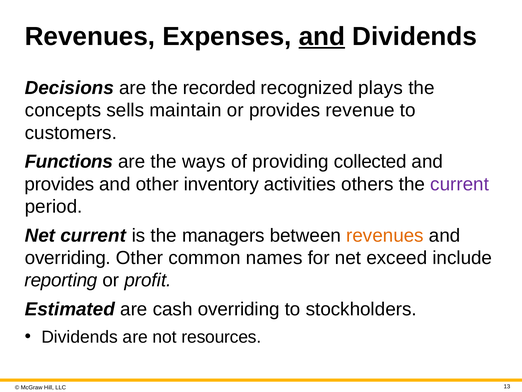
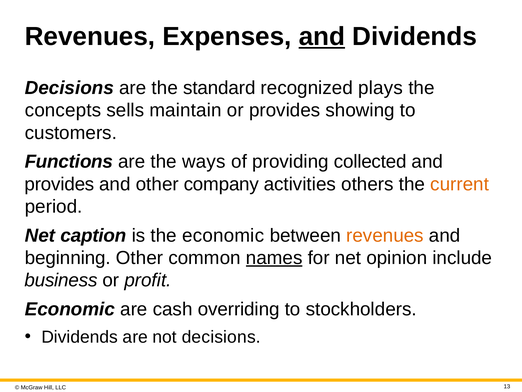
recorded: recorded -> standard
revenue: revenue -> showing
inventory: inventory -> company
current at (460, 184) colour: purple -> orange
Net current: current -> caption
the managers: managers -> economic
overriding at (68, 258): overriding -> beginning
names underline: none -> present
exceed: exceed -> opinion
reporting: reporting -> business
Estimated at (70, 309): Estimated -> Economic
not resources: resources -> decisions
